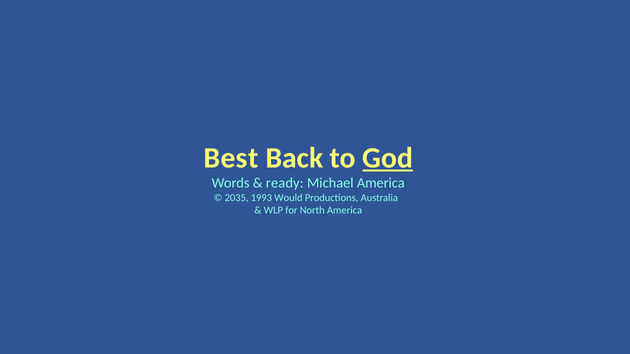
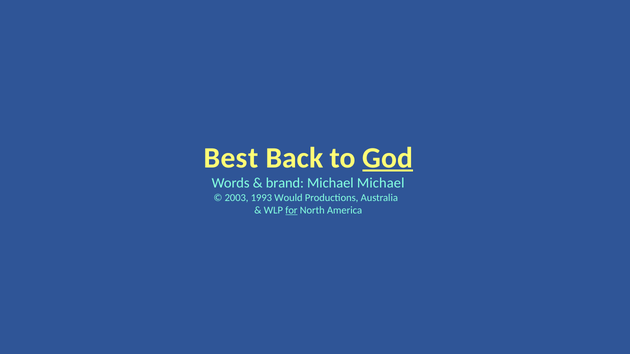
ready: ready -> brand
Michael America: America -> Michael
2035: 2035 -> 2003
for underline: none -> present
